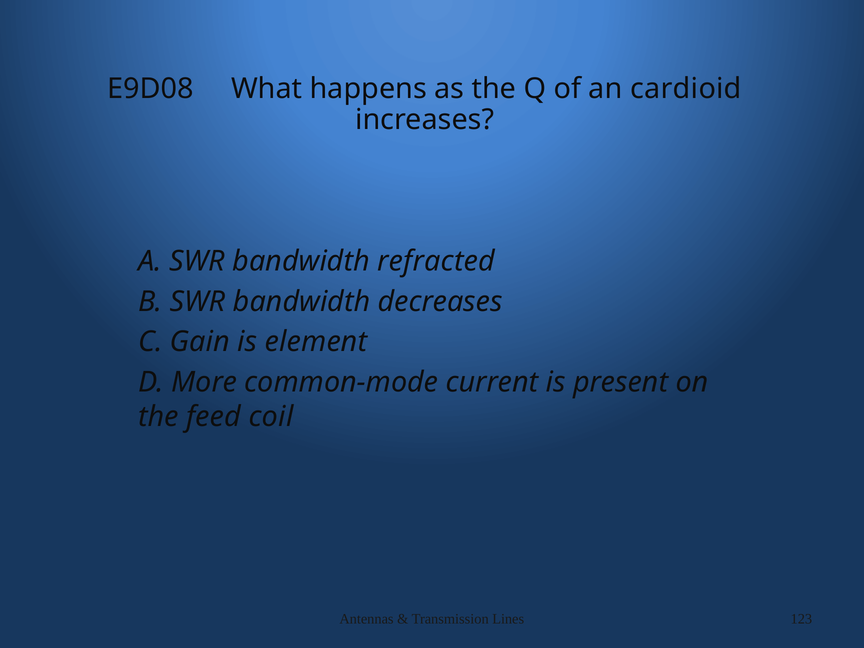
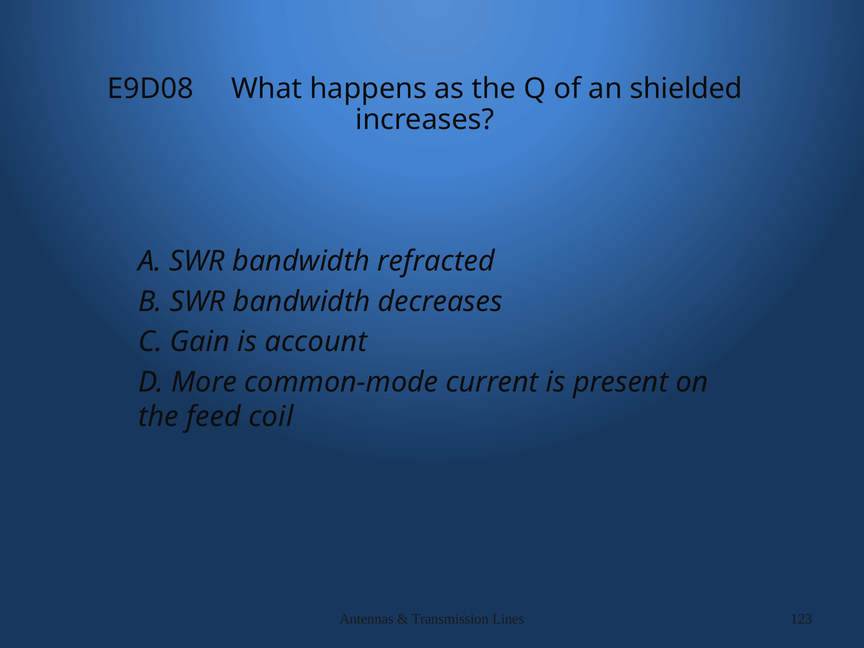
cardioid: cardioid -> shielded
element: element -> account
